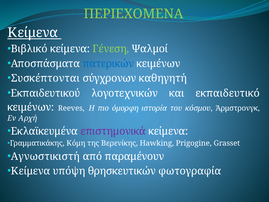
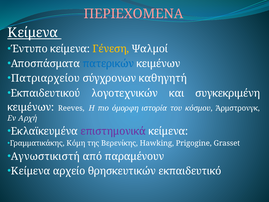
ΠΕΡΙΕΧΟΜΕΝΑ colour: light green -> pink
Βιβλικό: Βιβλικό -> Έντυπο
Γένεση colour: light green -> yellow
Συσκέπτονται: Συσκέπτονται -> Πατριαρχείου
εκπαιδευτικό: εκπαιδευτικό -> συγκεκριμένη
υπόψη: υπόψη -> αρχείο
φωτογραφία: φωτογραφία -> εκπαιδευτικό
